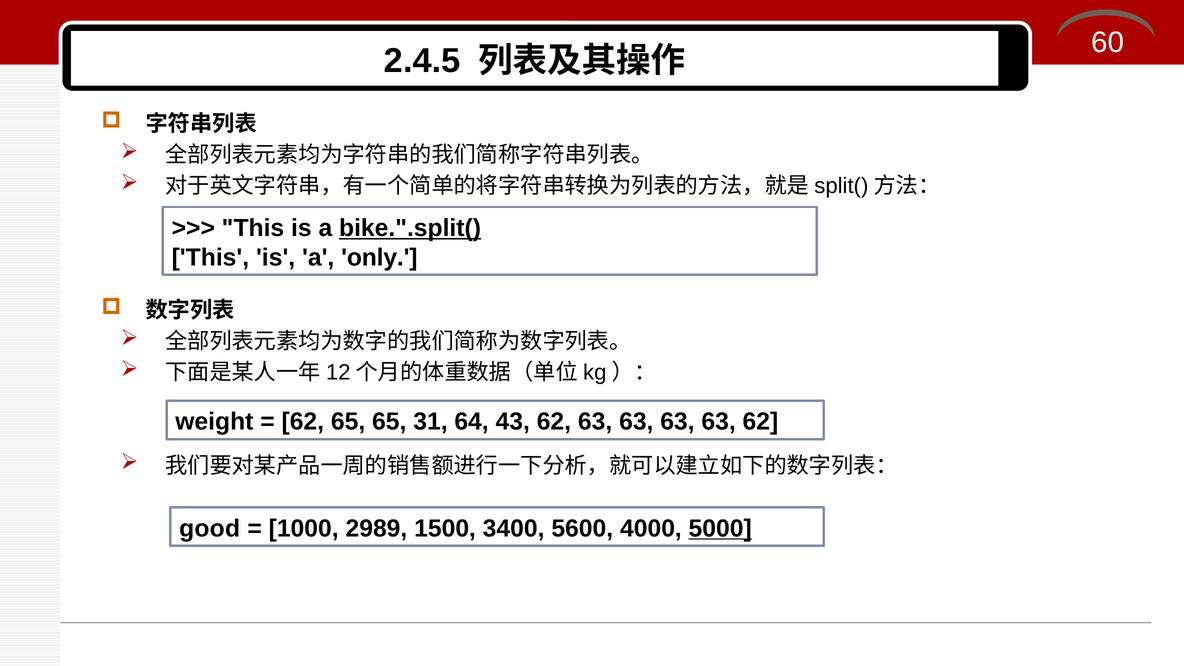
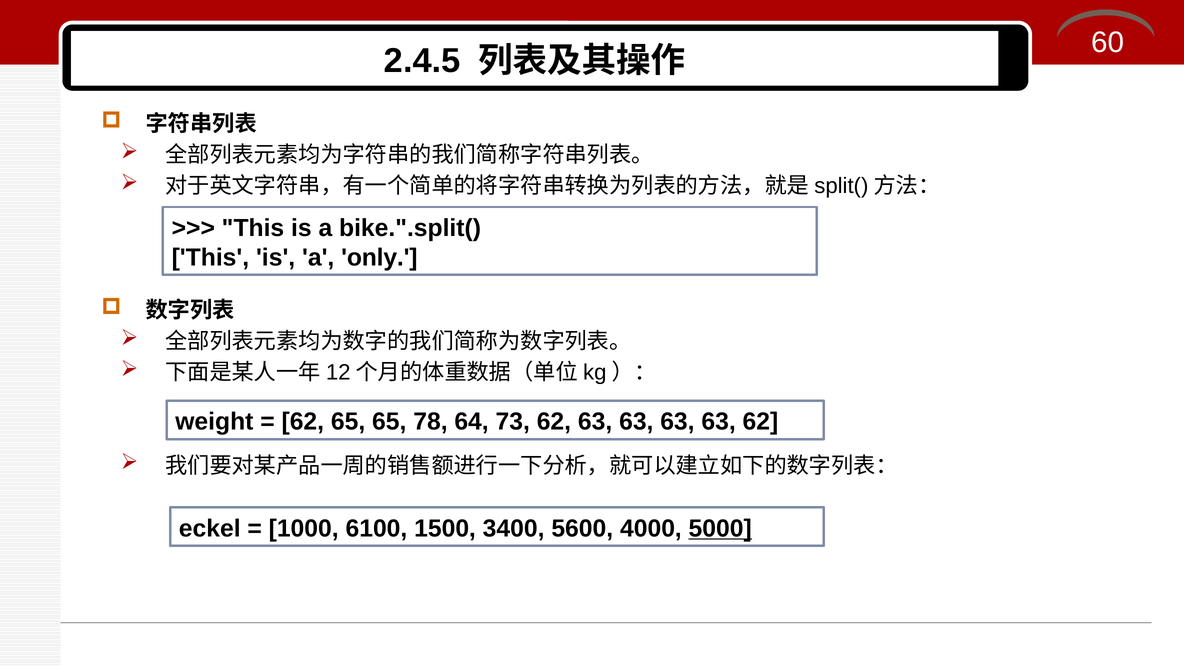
bike.".split( underline: present -> none
31: 31 -> 78
43: 43 -> 73
good: good -> eckel
2989: 2989 -> 6100
